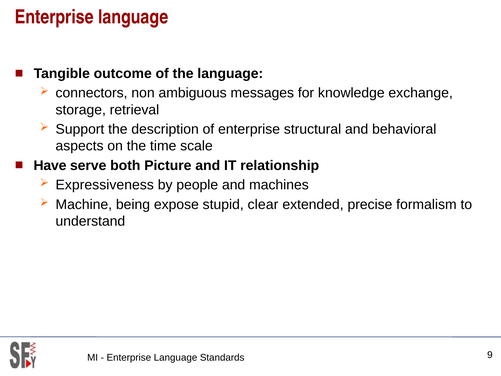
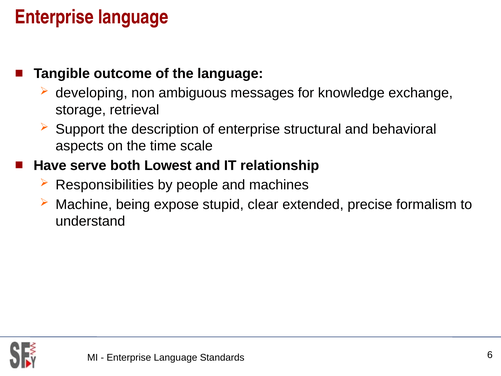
connectors: connectors -> developing
Picture: Picture -> Lowest
Expressiveness: Expressiveness -> Responsibilities
9: 9 -> 6
